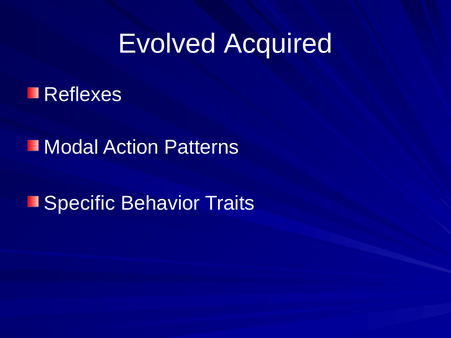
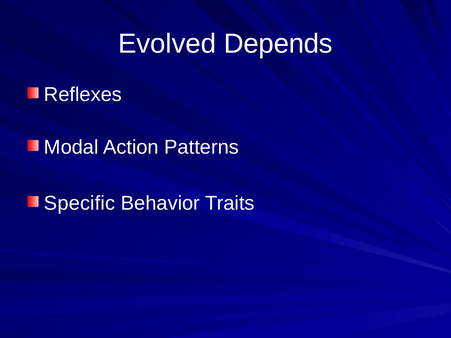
Acquired: Acquired -> Depends
